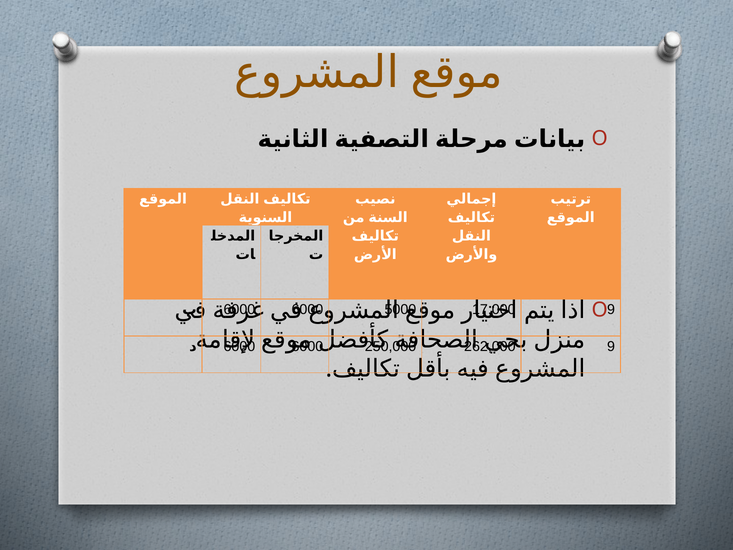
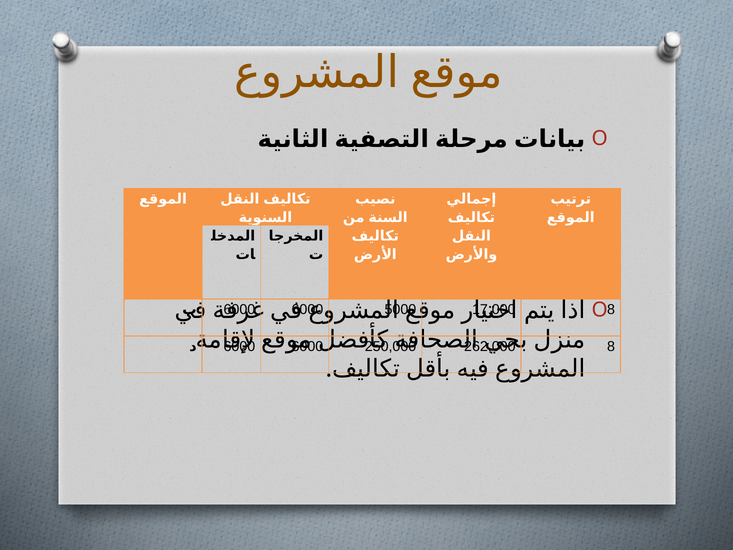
9 at (611, 309): 9 -> 8
9 at (611, 346): 9 -> 8
